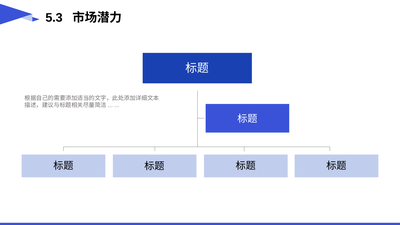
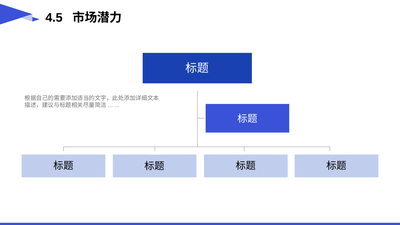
5.3: 5.3 -> 4.5
